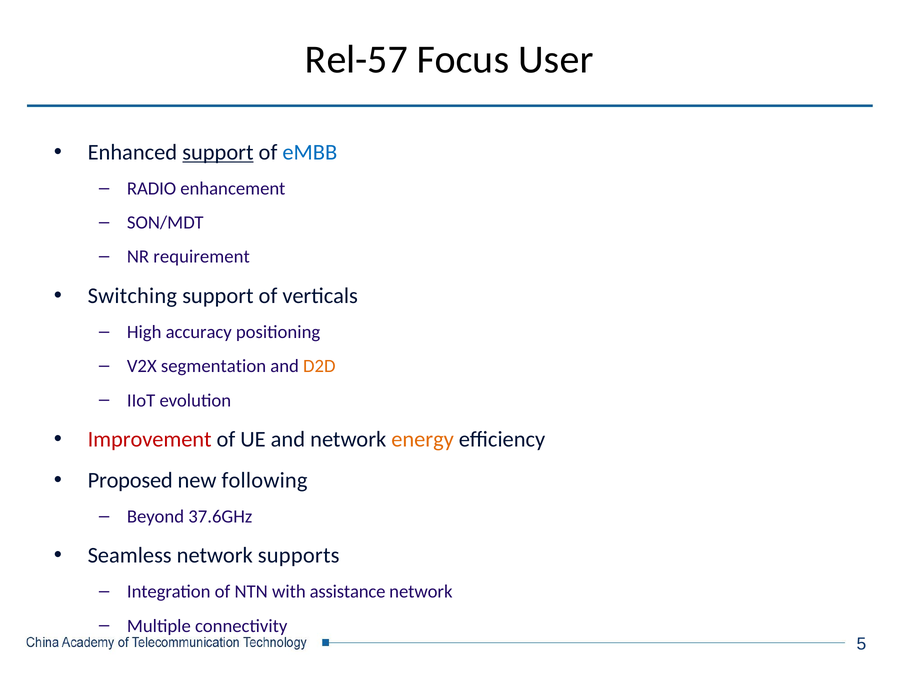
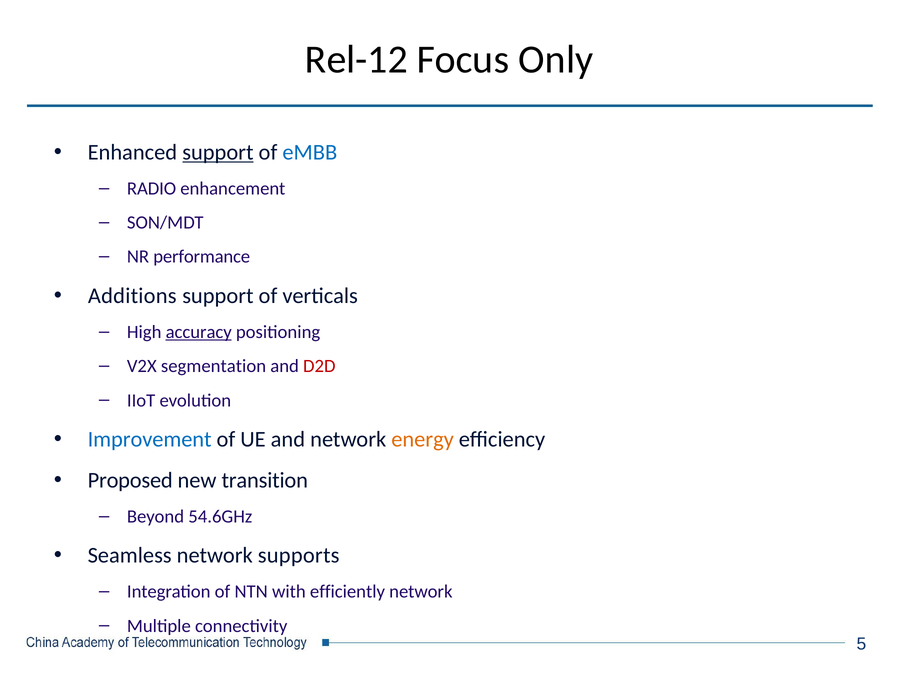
Rel-57: Rel-57 -> Rel-12
User: User -> Only
requirement: requirement -> performance
Switching: Switching -> Additions
accuracy underline: none -> present
D2D colour: orange -> red
Improvement colour: red -> blue
following: following -> transition
37.6GHz: 37.6GHz -> 54.6GHz
assistance: assistance -> efficiently
